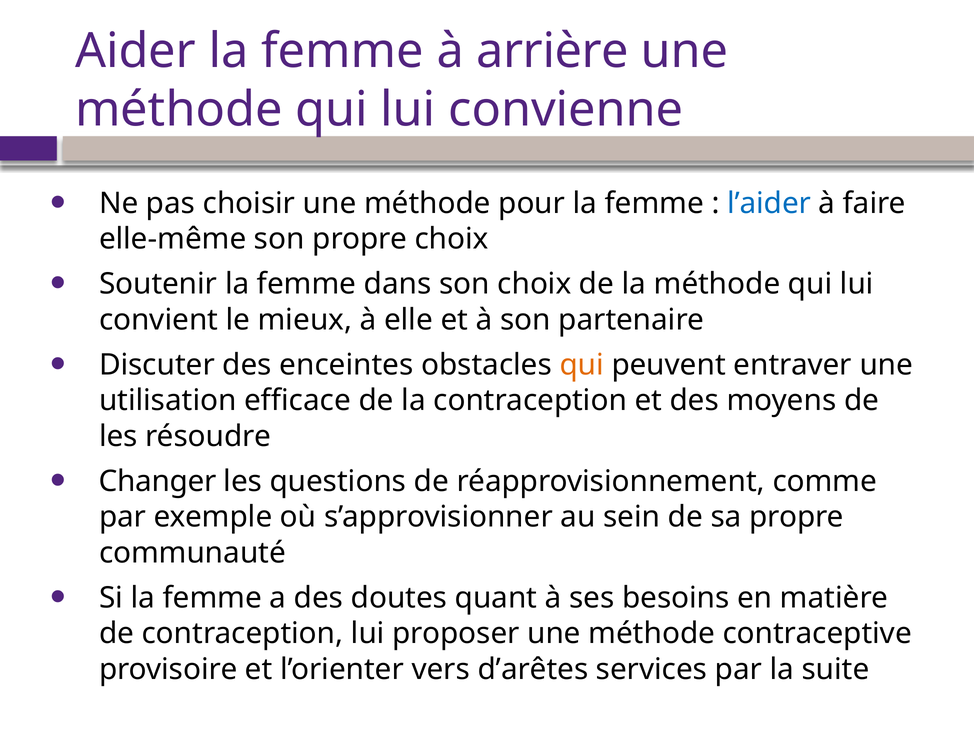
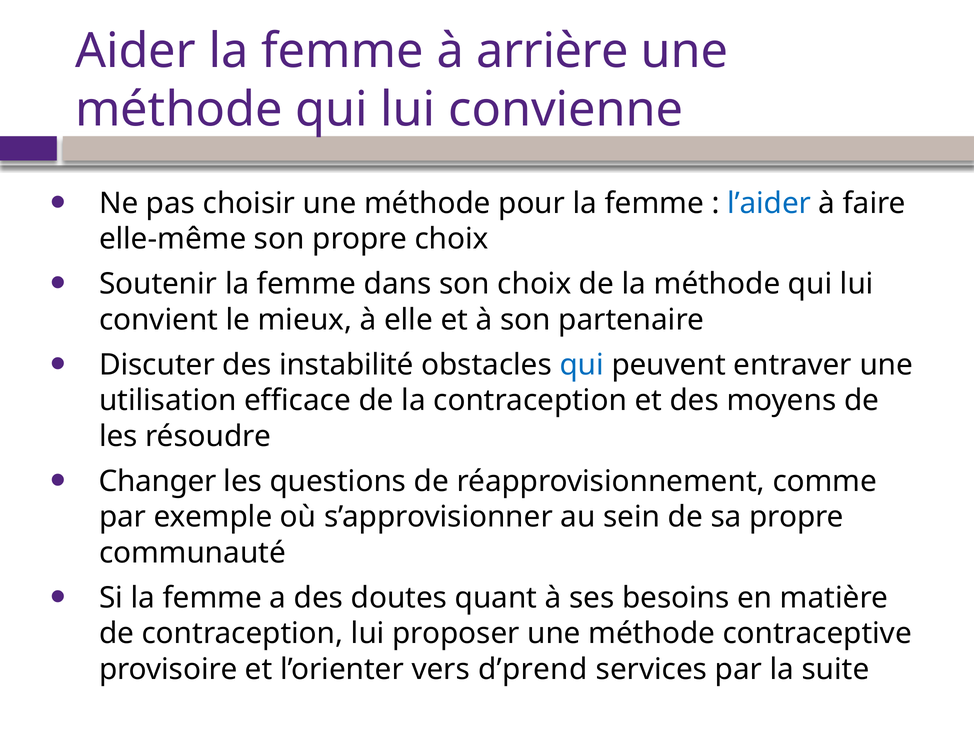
enceintes: enceintes -> instabilité
qui at (582, 365) colour: orange -> blue
d’arêtes: d’arêtes -> d’prend
